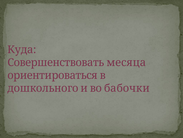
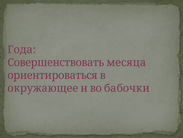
Куда: Куда -> Года
дошкольного: дошкольного -> окружающее
